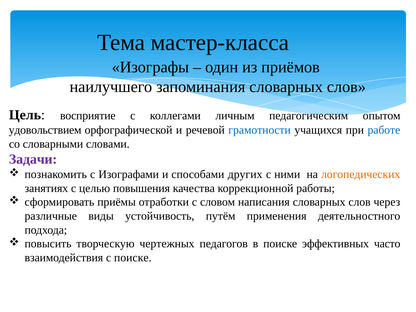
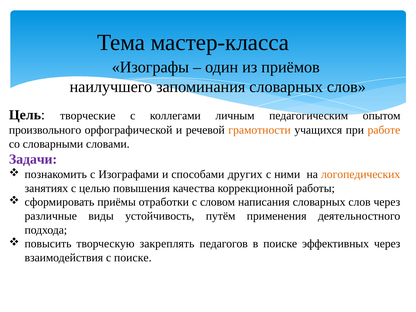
восприятие: восприятие -> творческие
удовольствием: удовольствием -> произвольного
грамотности colour: blue -> orange
работе colour: blue -> orange
чертежных: чертежных -> закреплять
эффективных часто: часто -> через
